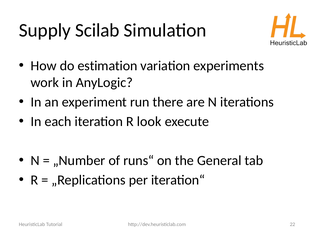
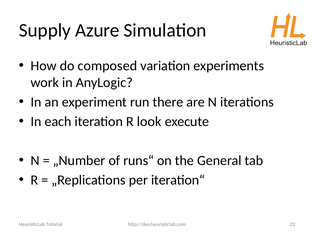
Scilab: Scilab -> Azure
estimation: estimation -> composed
